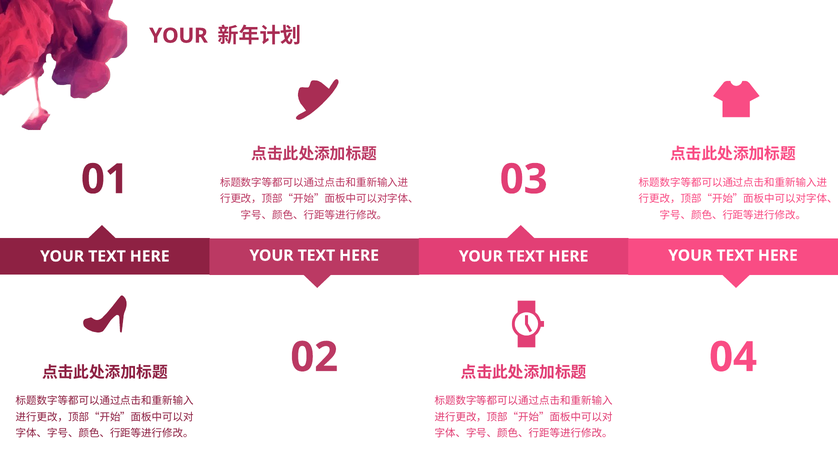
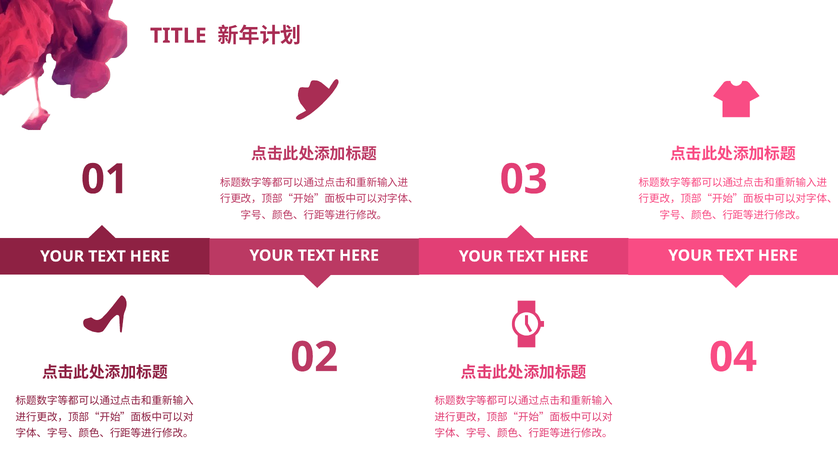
YOUR at (178, 36): YOUR -> TITLE
